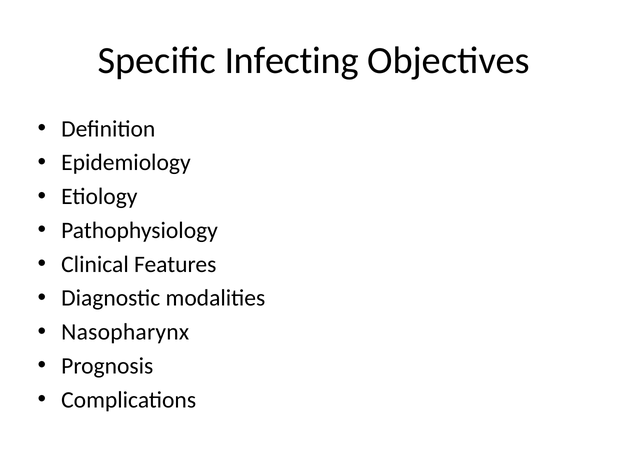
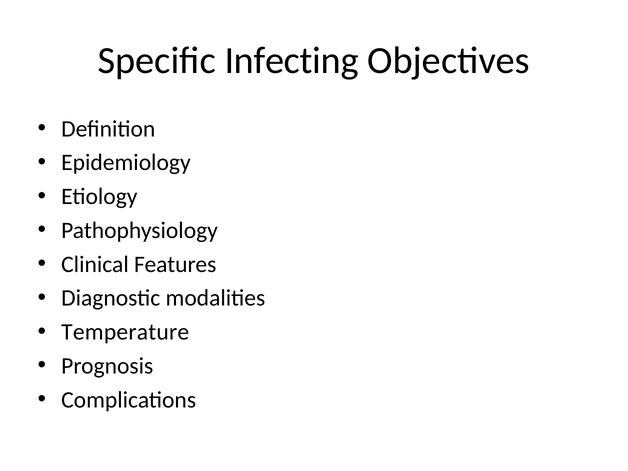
Nasopharynx: Nasopharynx -> Temperature
